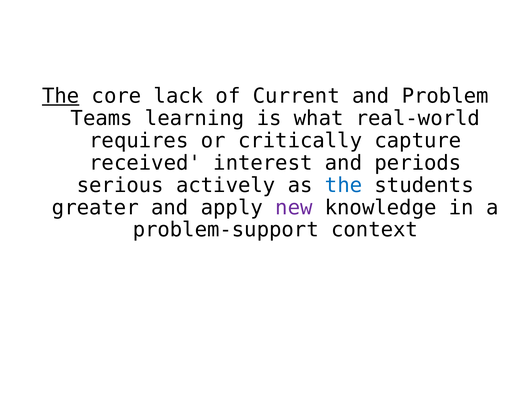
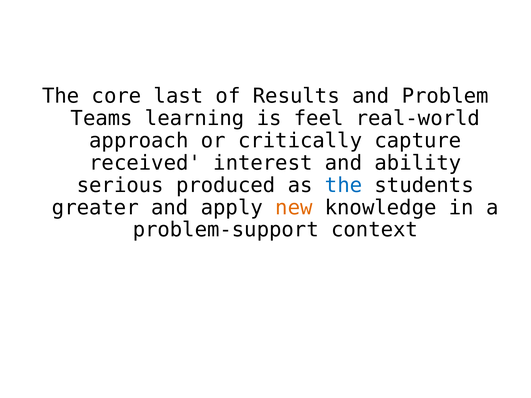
The at (61, 96) underline: present -> none
lack: lack -> last
Current: Current -> Results
what: what -> feel
requires: requires -> approach
periods: periods -> ability
actively: actively -> produced
new colour: purple -> orange
